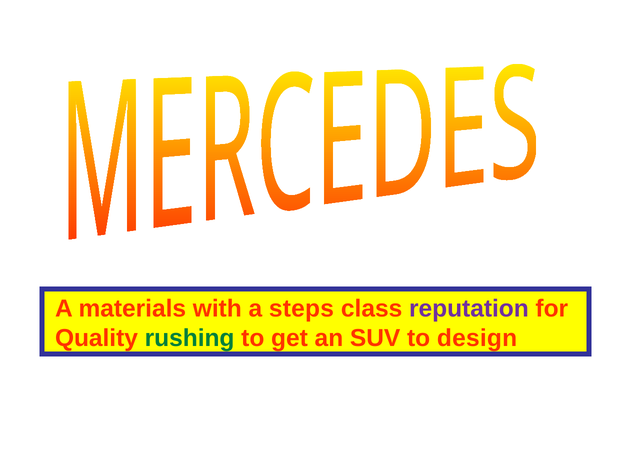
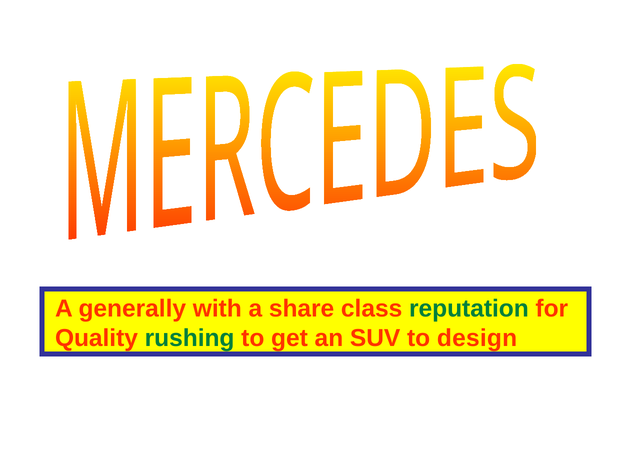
materials: materials -> generally
steps: steps -> share
reputation colour: purple -> green
